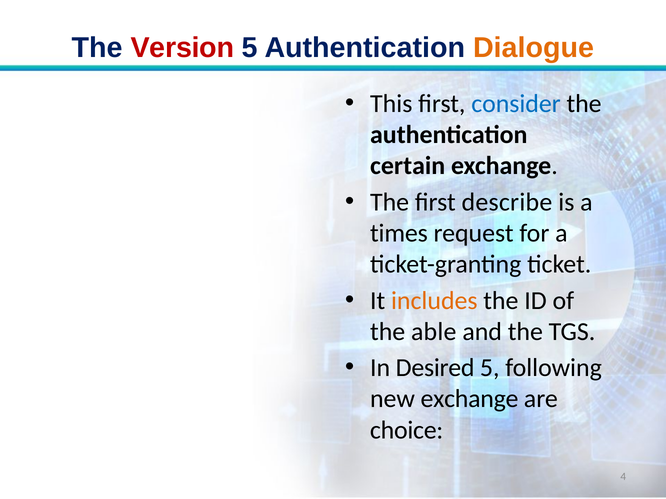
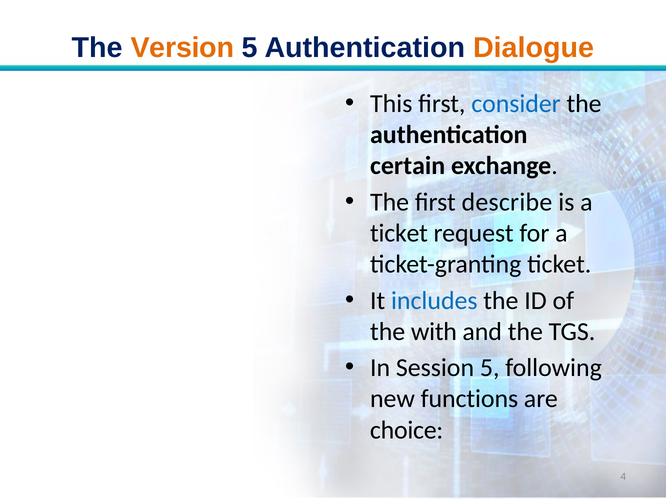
Version colour: red -> orange
times at (399, 233): times -> ticket
includes colour: orange -> blue
able: able -> with
Desired: Desired -> Session
new exchange: exchange -> functions
